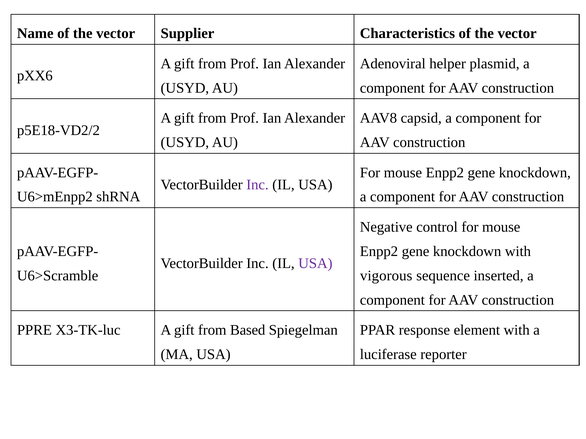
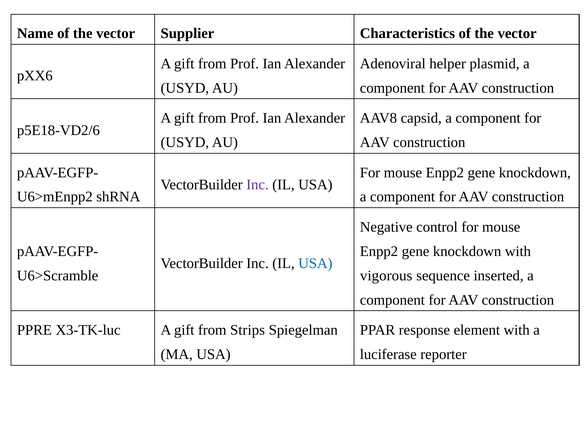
p5E18-VD2/2: p5E18-VD2/2 -> p5E18-VD2/6
USA at (315, 264) colour: purple -> blue
Based: Based -> Strips
